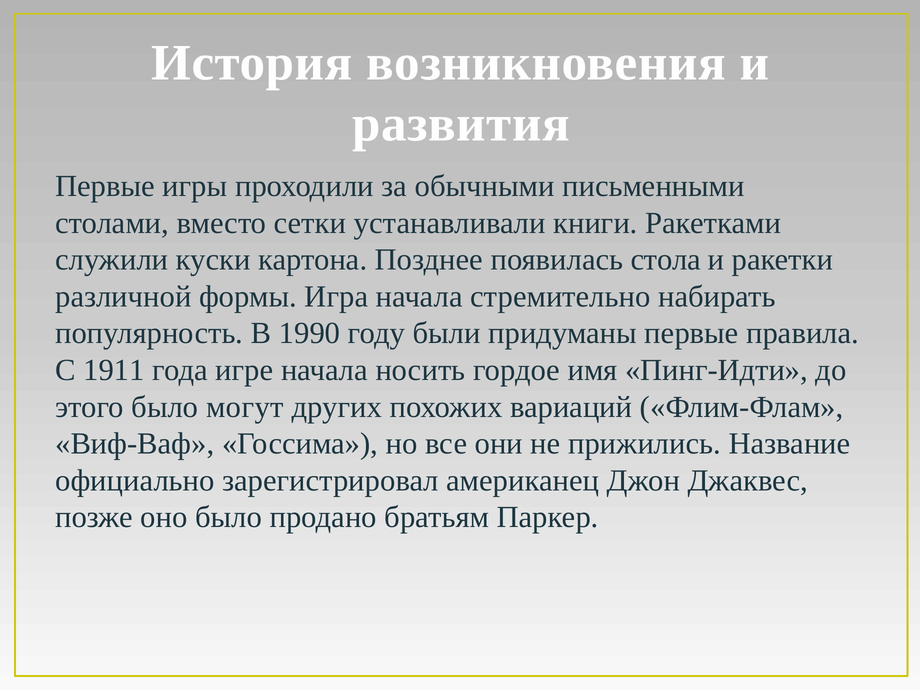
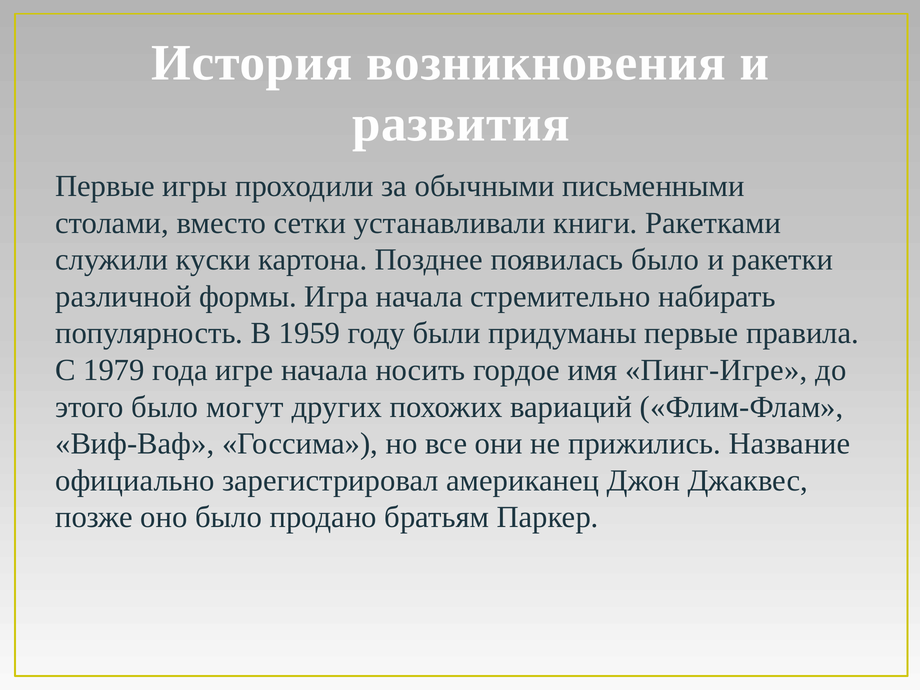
появилась стола: стола -> было
1990: 1990 -> 1959
1911: 1911 -> 1979
Пинг-Идти: Пинг-Идти -> Пинг-Игре
